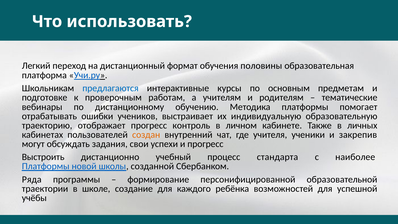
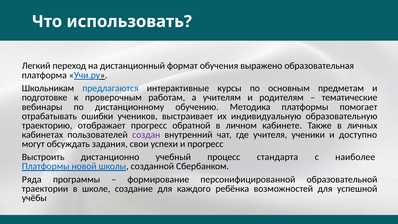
половины: половины -> выражено
контроль: контроль -> обратной
создан colour: orange -> purple
закрепив: закрепив -> доступно
